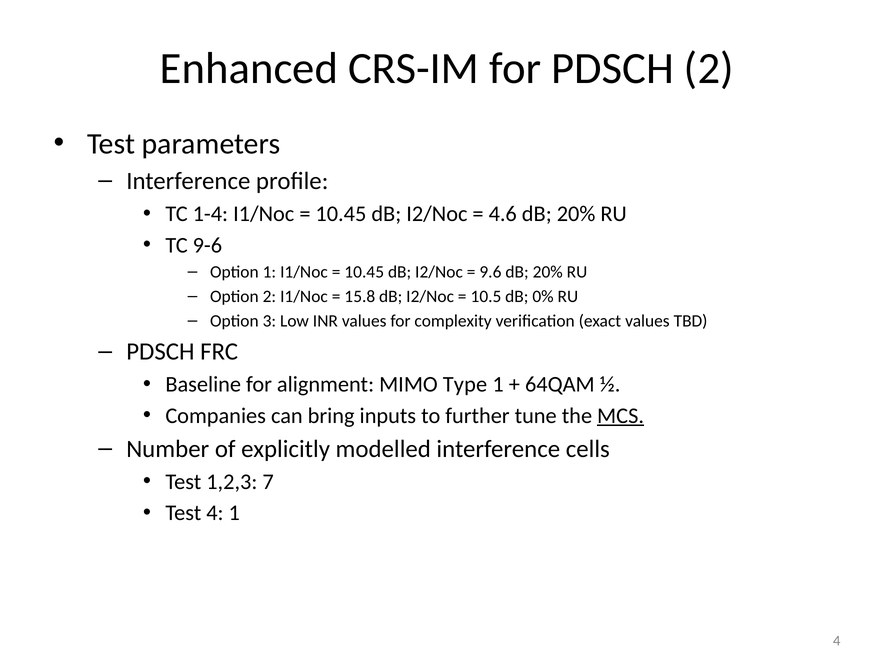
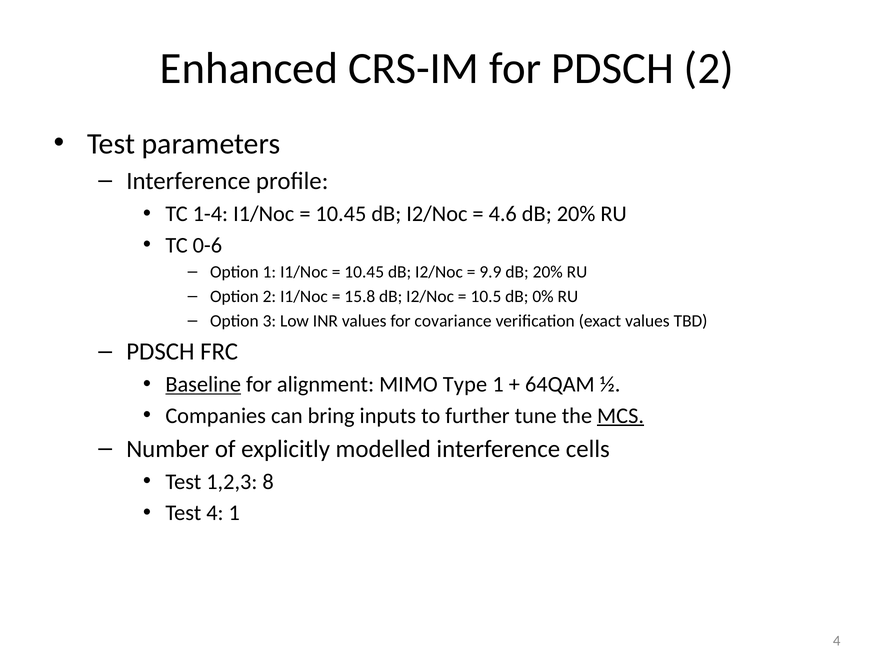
9-6: 9-6 -> 0-6
9.6: 9.6 -> 9.9
complexity: complexity -> covariance
Baseline underline: none -> present
7: 7 -> 8
